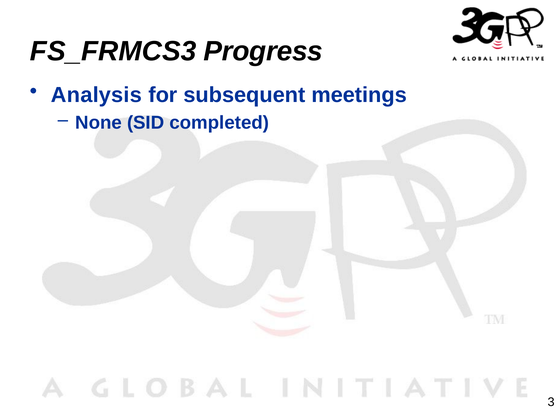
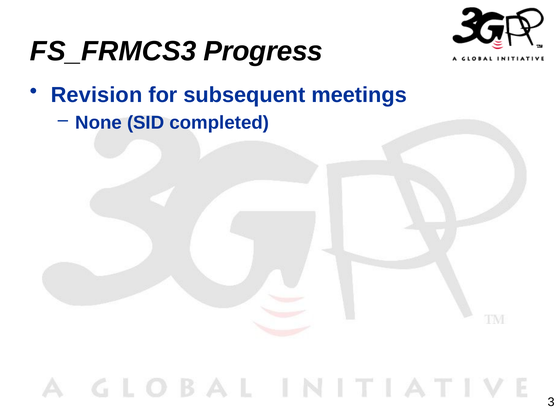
Analysis: Analysis -> Revision
